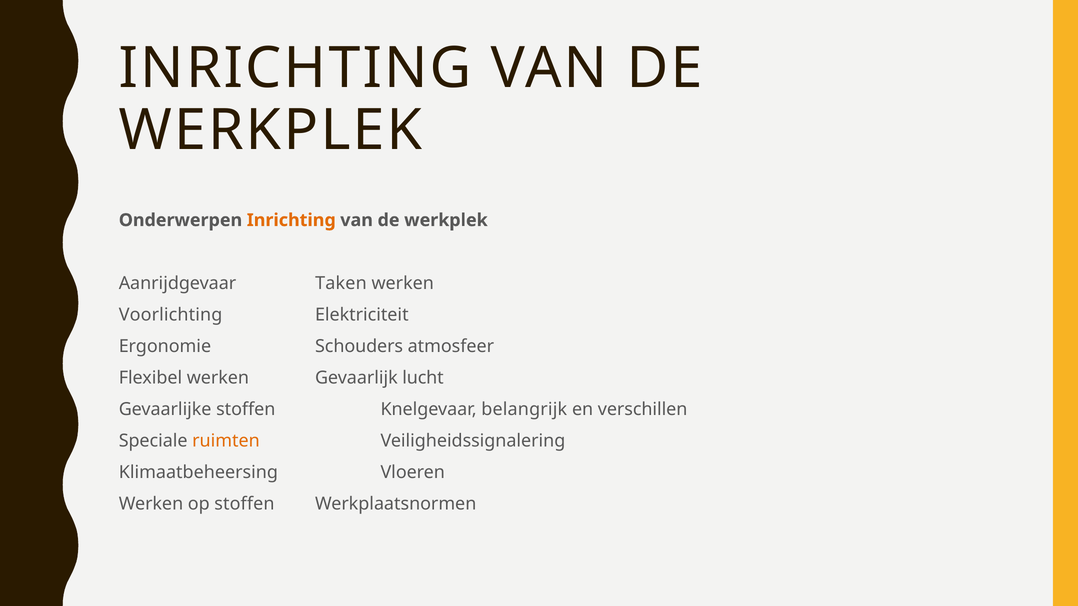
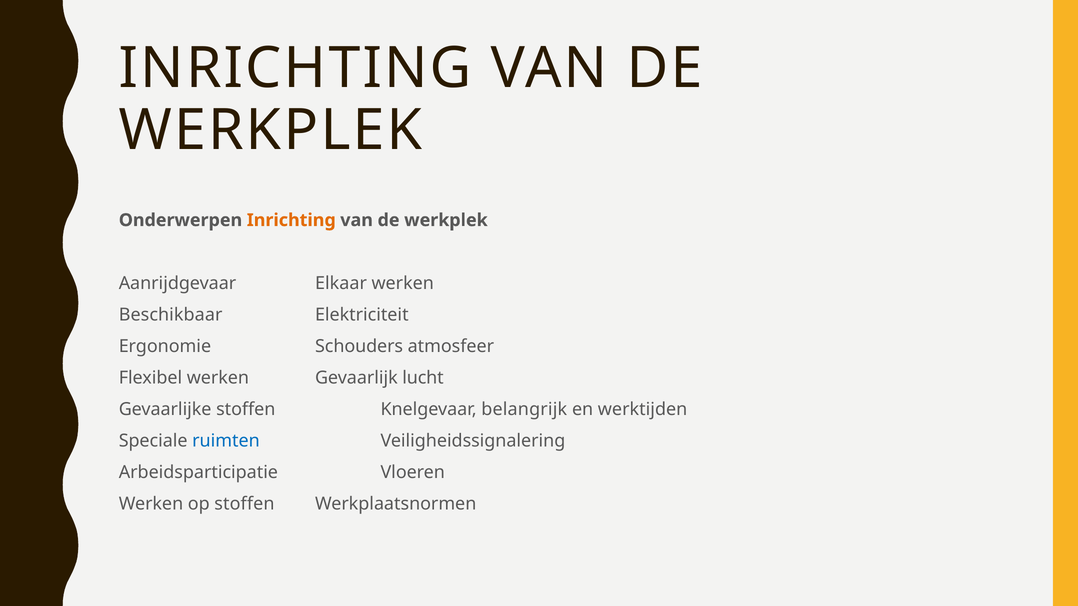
Taken: Taken -> Elkaar
Voorlichting: Voorlichting -> Beschikbaar
verschillen: verschillen -> werktijden
ruimten colour: orange -> blue
Klimaatbeheersing: Klimaatbeheersing -> Arbeidsparticipatie
